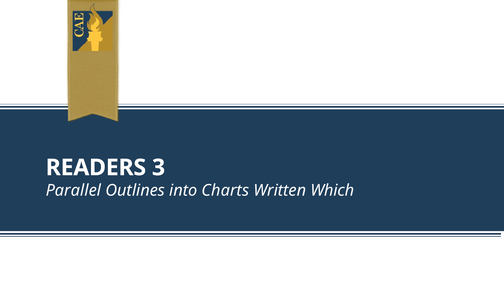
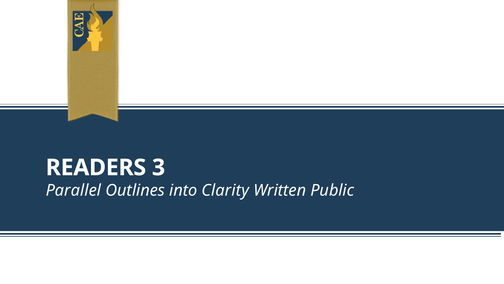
Charts: Charts -> Clarity
Which: Which -> Public
